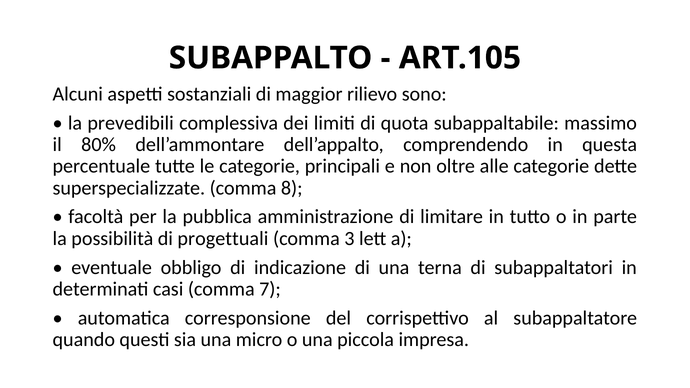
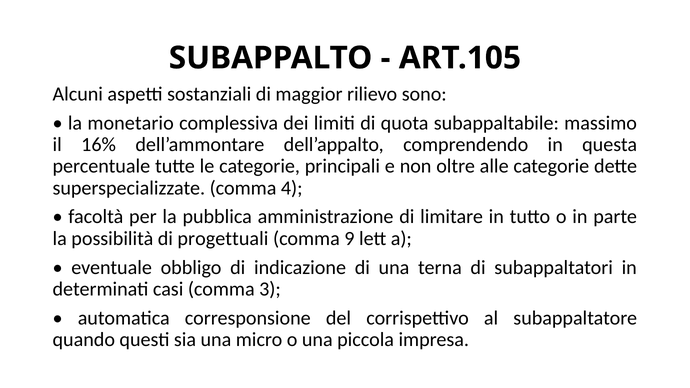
prevedibili: prevedibili -> monetario
80%: 80% -> 16%
8: 8 -> 4
3: 3 -> 9
7: 7 -> 3
